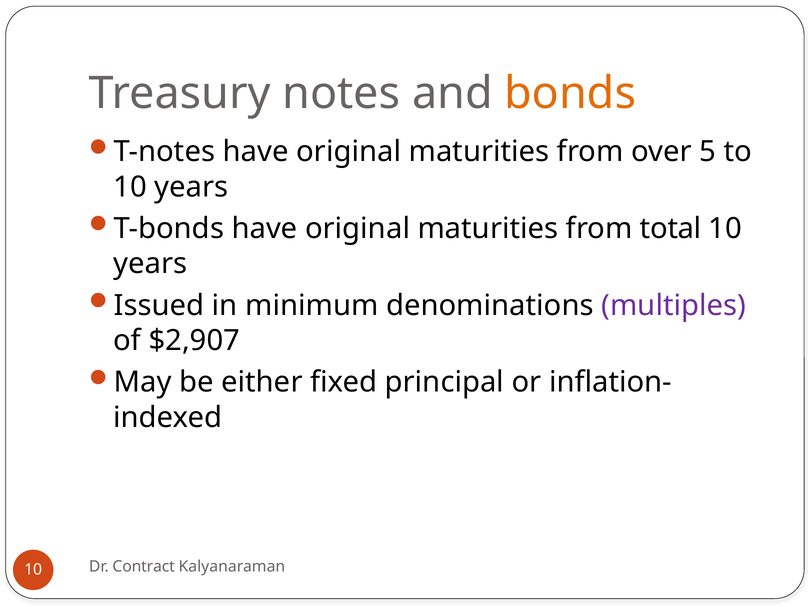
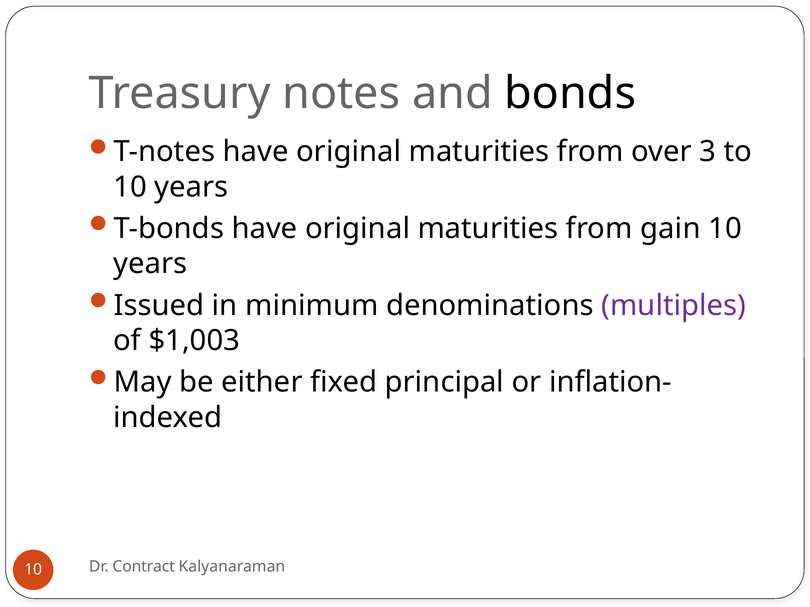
bonds colour: orange -> black
5: 5 -> 3
total: total -> gain
$2,907: $2,907 -> $1,003
